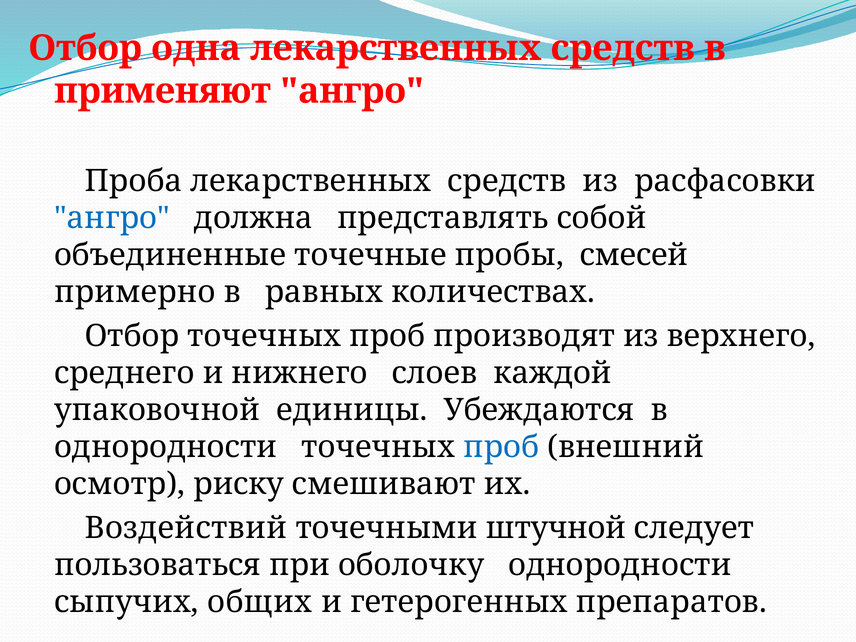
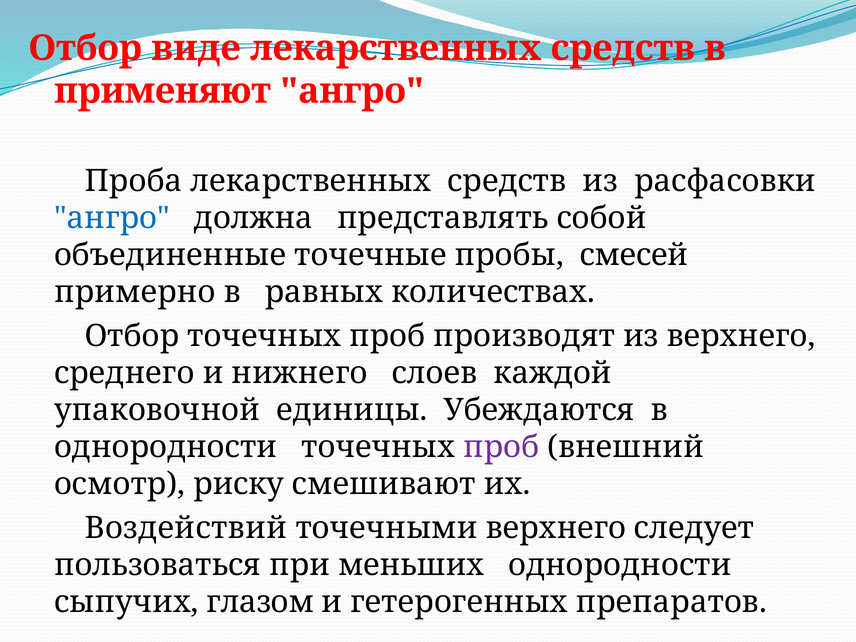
одна: одна -> виде
проб at (501, 447) colour: blue -> purple
точечными штучной: штучной -> верхнего
оболочку: оболочку -> меньших
общих: общих -> глазом
